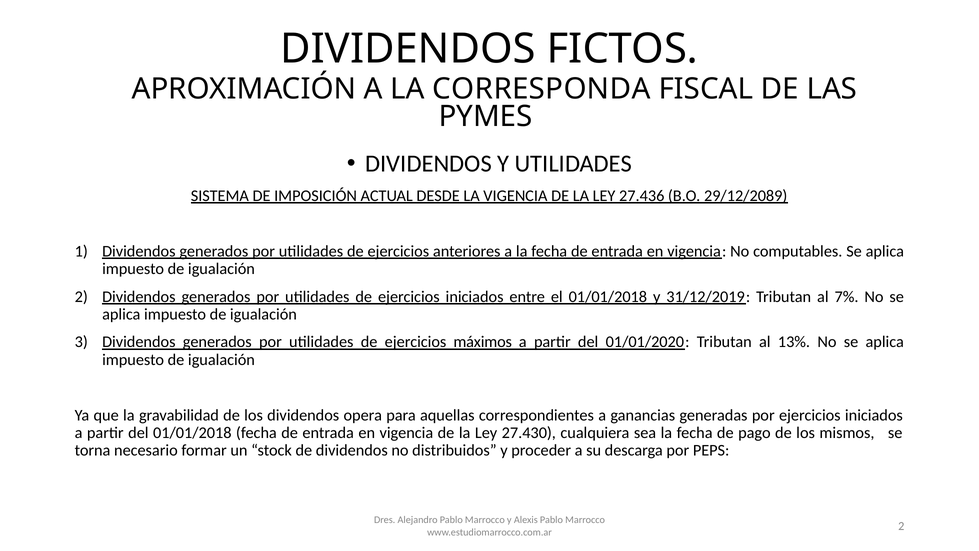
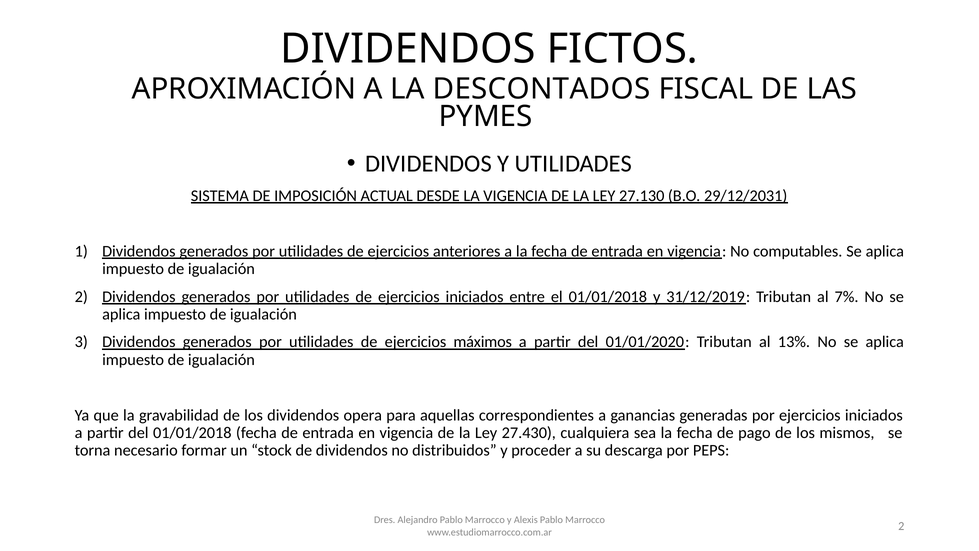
CORRESPONDA: CORRESPONDA -> DESCONTADOS
27.436: 27.436 -> 27.130
29/12/2089: 29/12/2089 -> 29/12/2031
